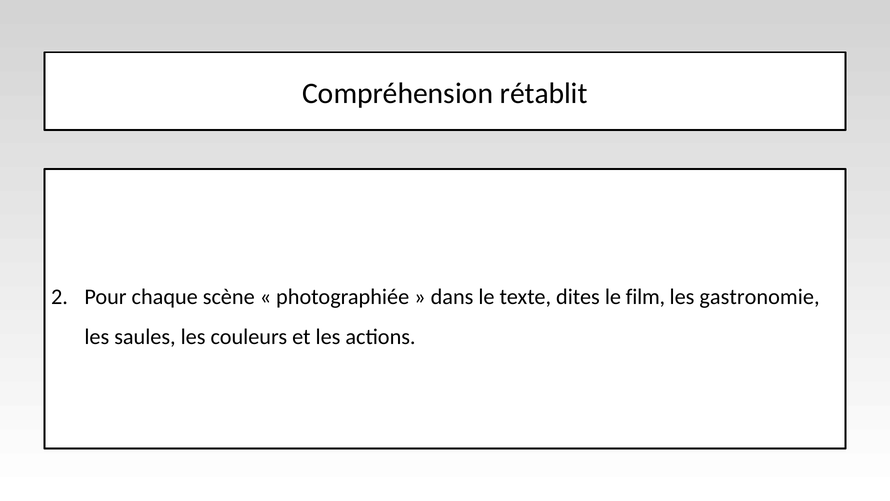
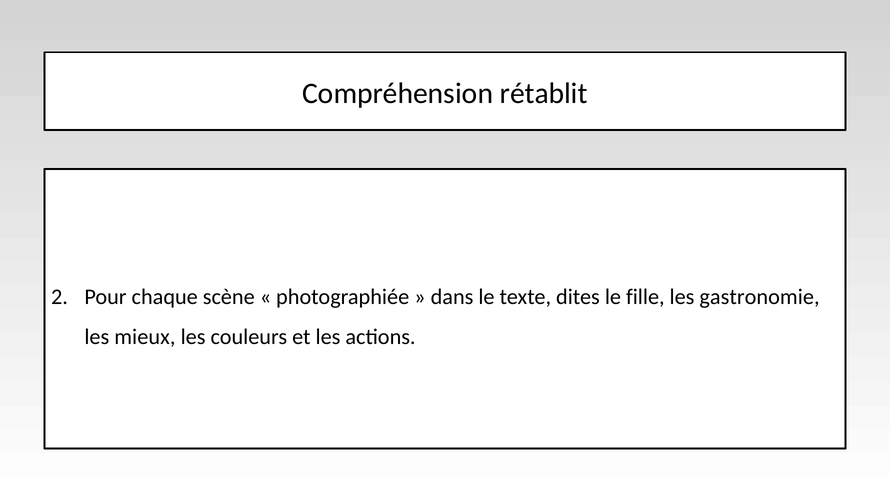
film: film -> fille
saules: saules -> mieux
